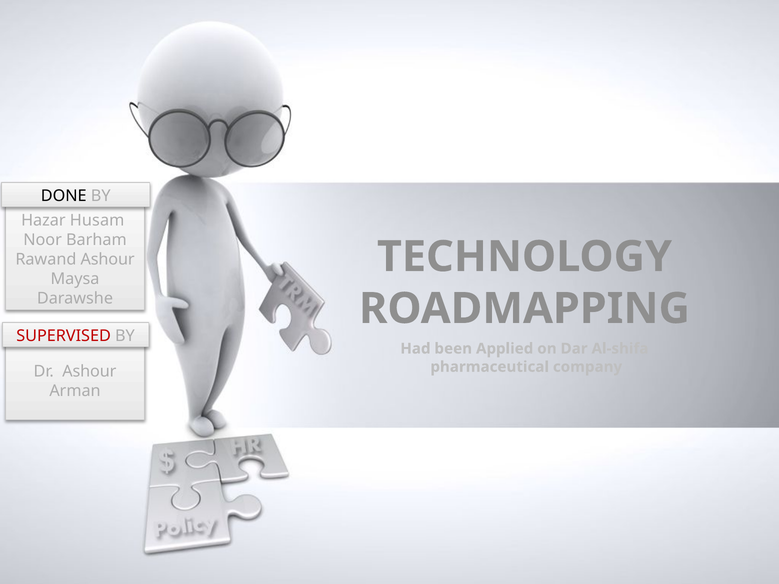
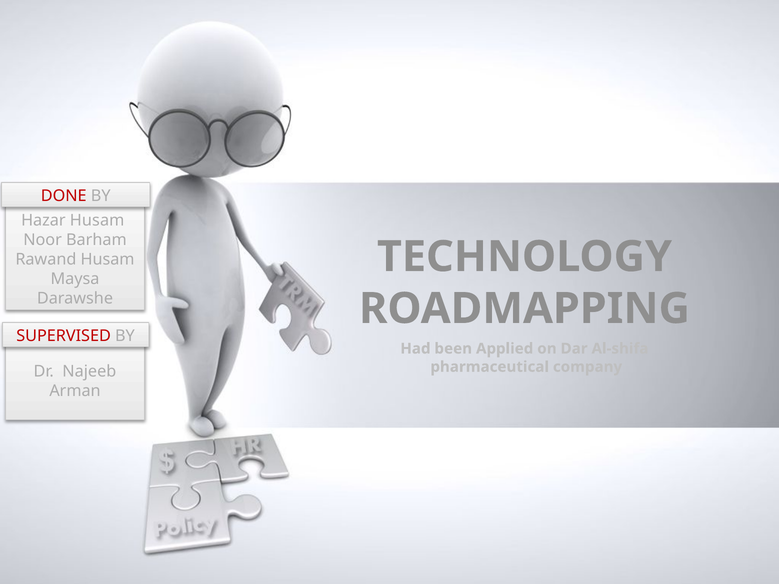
DONE colour: black -> red
Rawand Ashour: Ashour -> Husam
Dr Ashour: Ashour -> Najeeb
